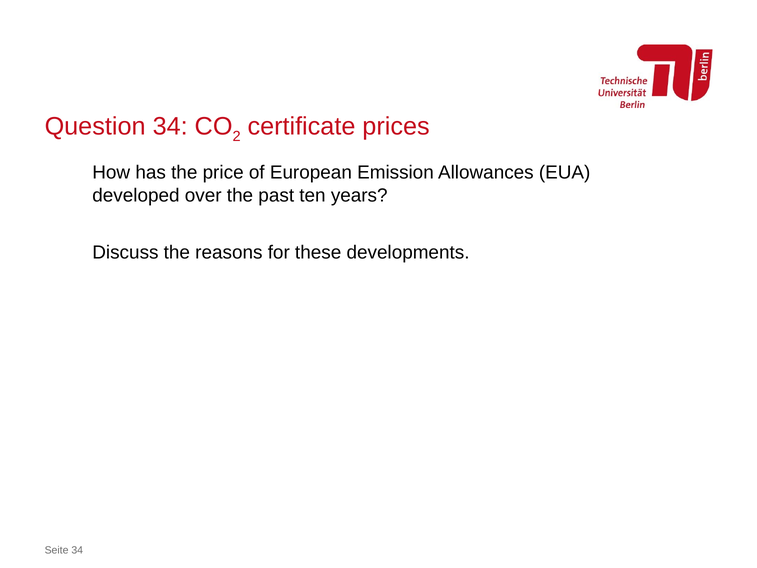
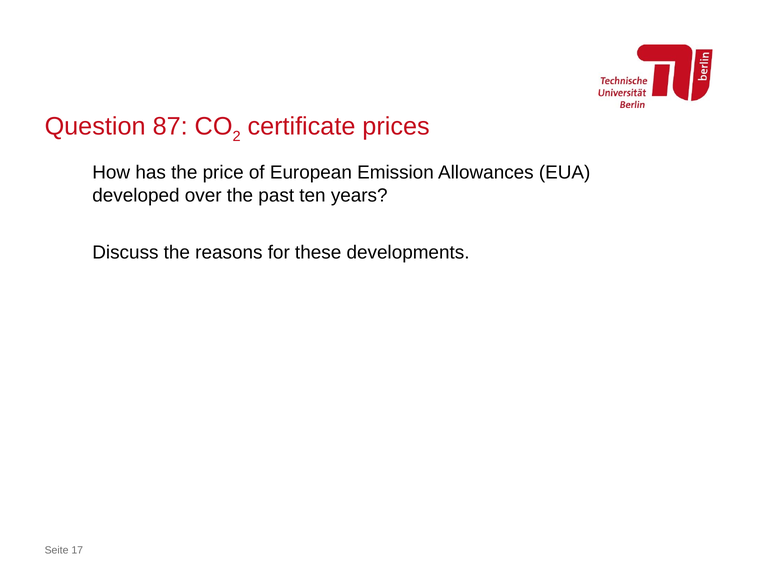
Question 34: 34 -> 87
Seite 34: 34 -> 17
